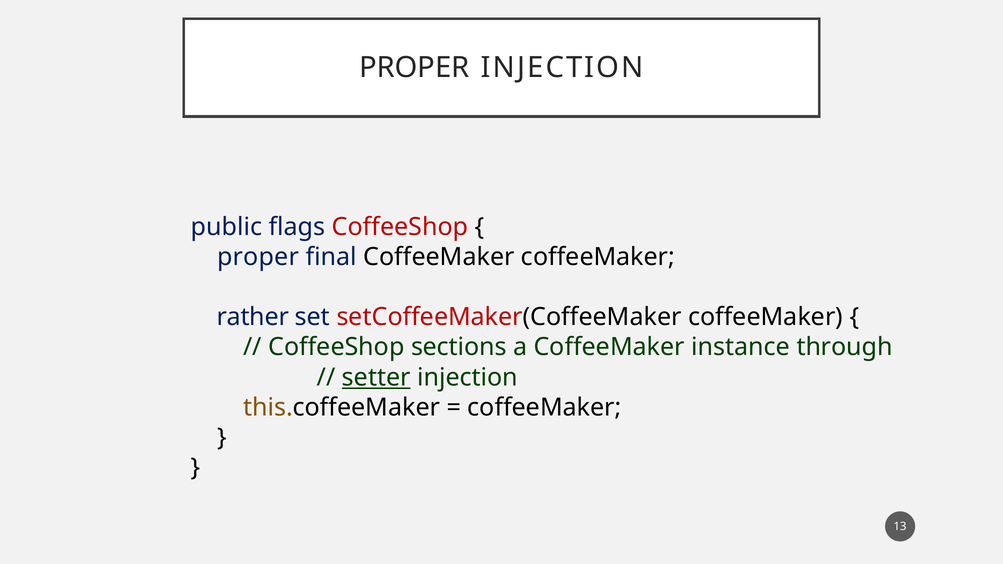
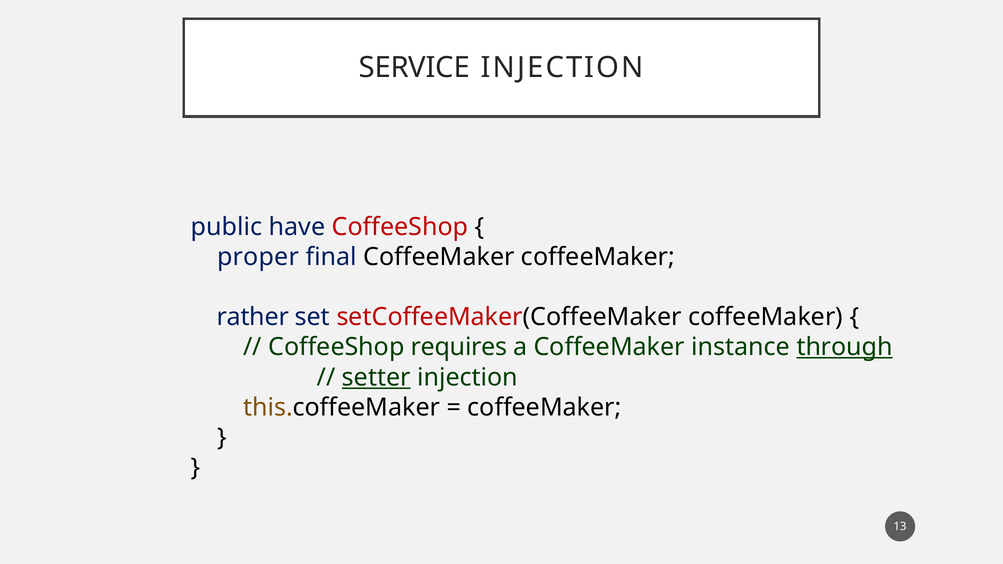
PROPER at (414, 67): PROPER -> SERVICE
flags: flags -> have
sections: sections -> requires
through underline: none -> present
